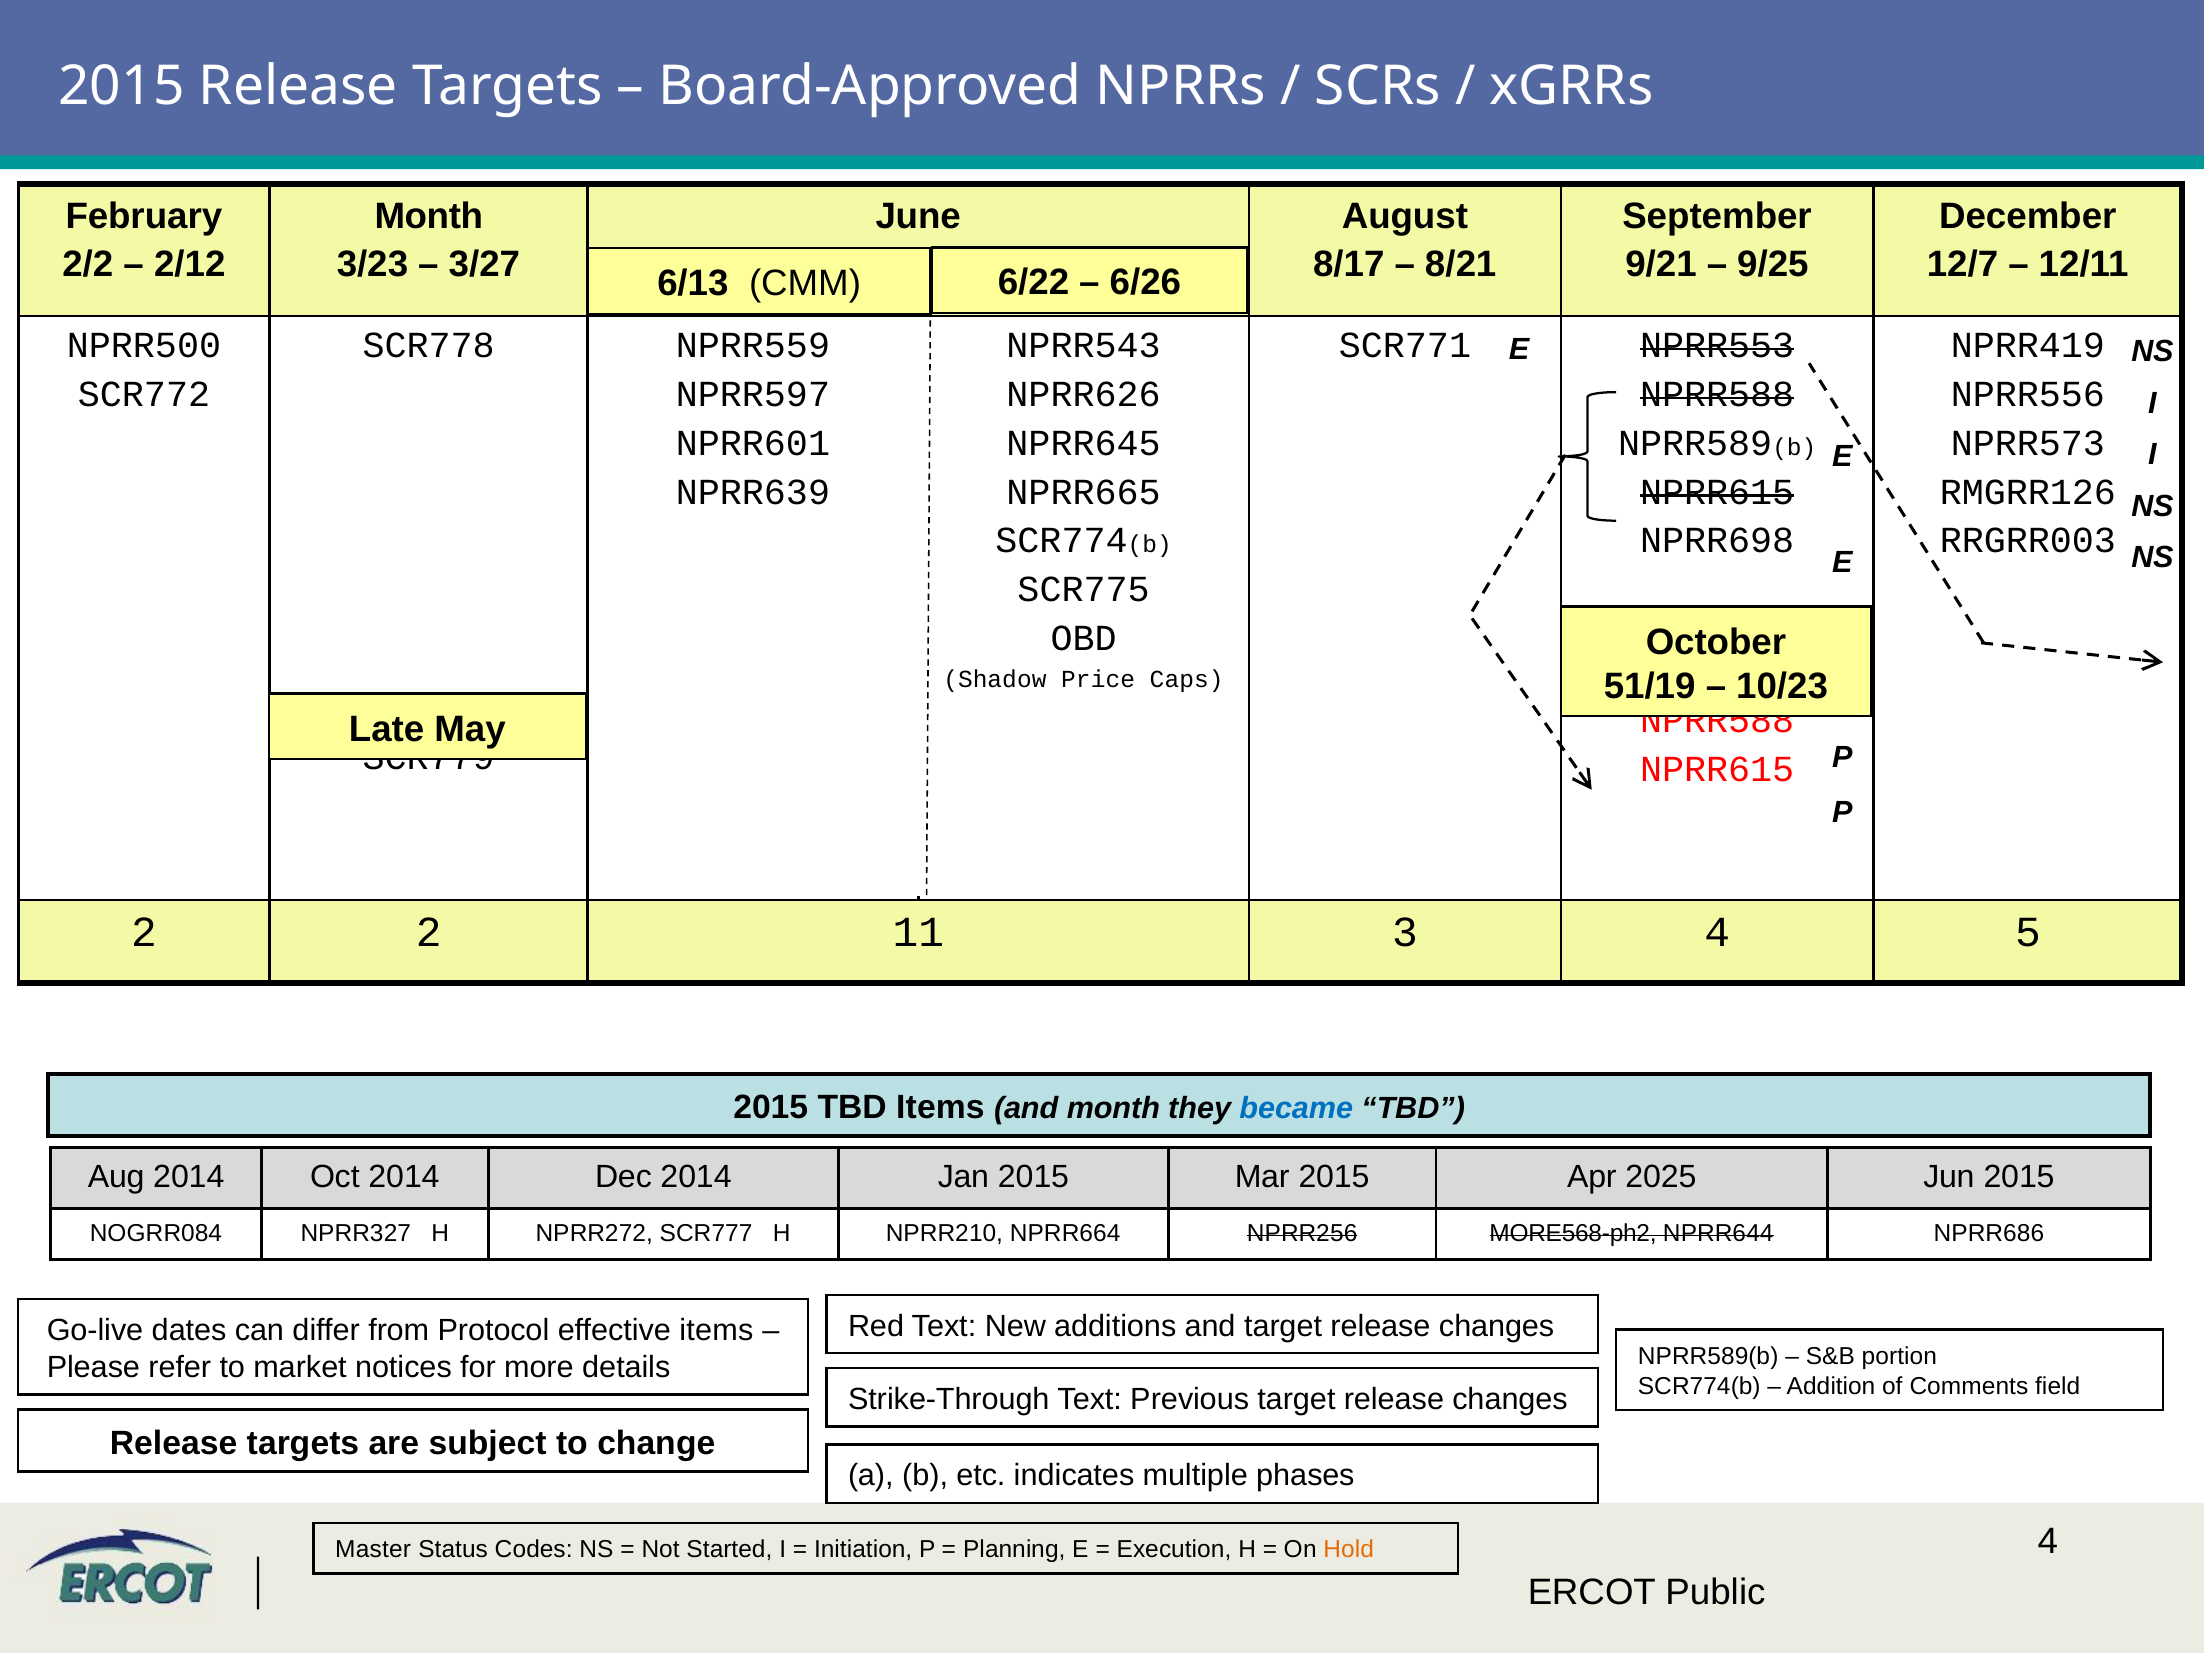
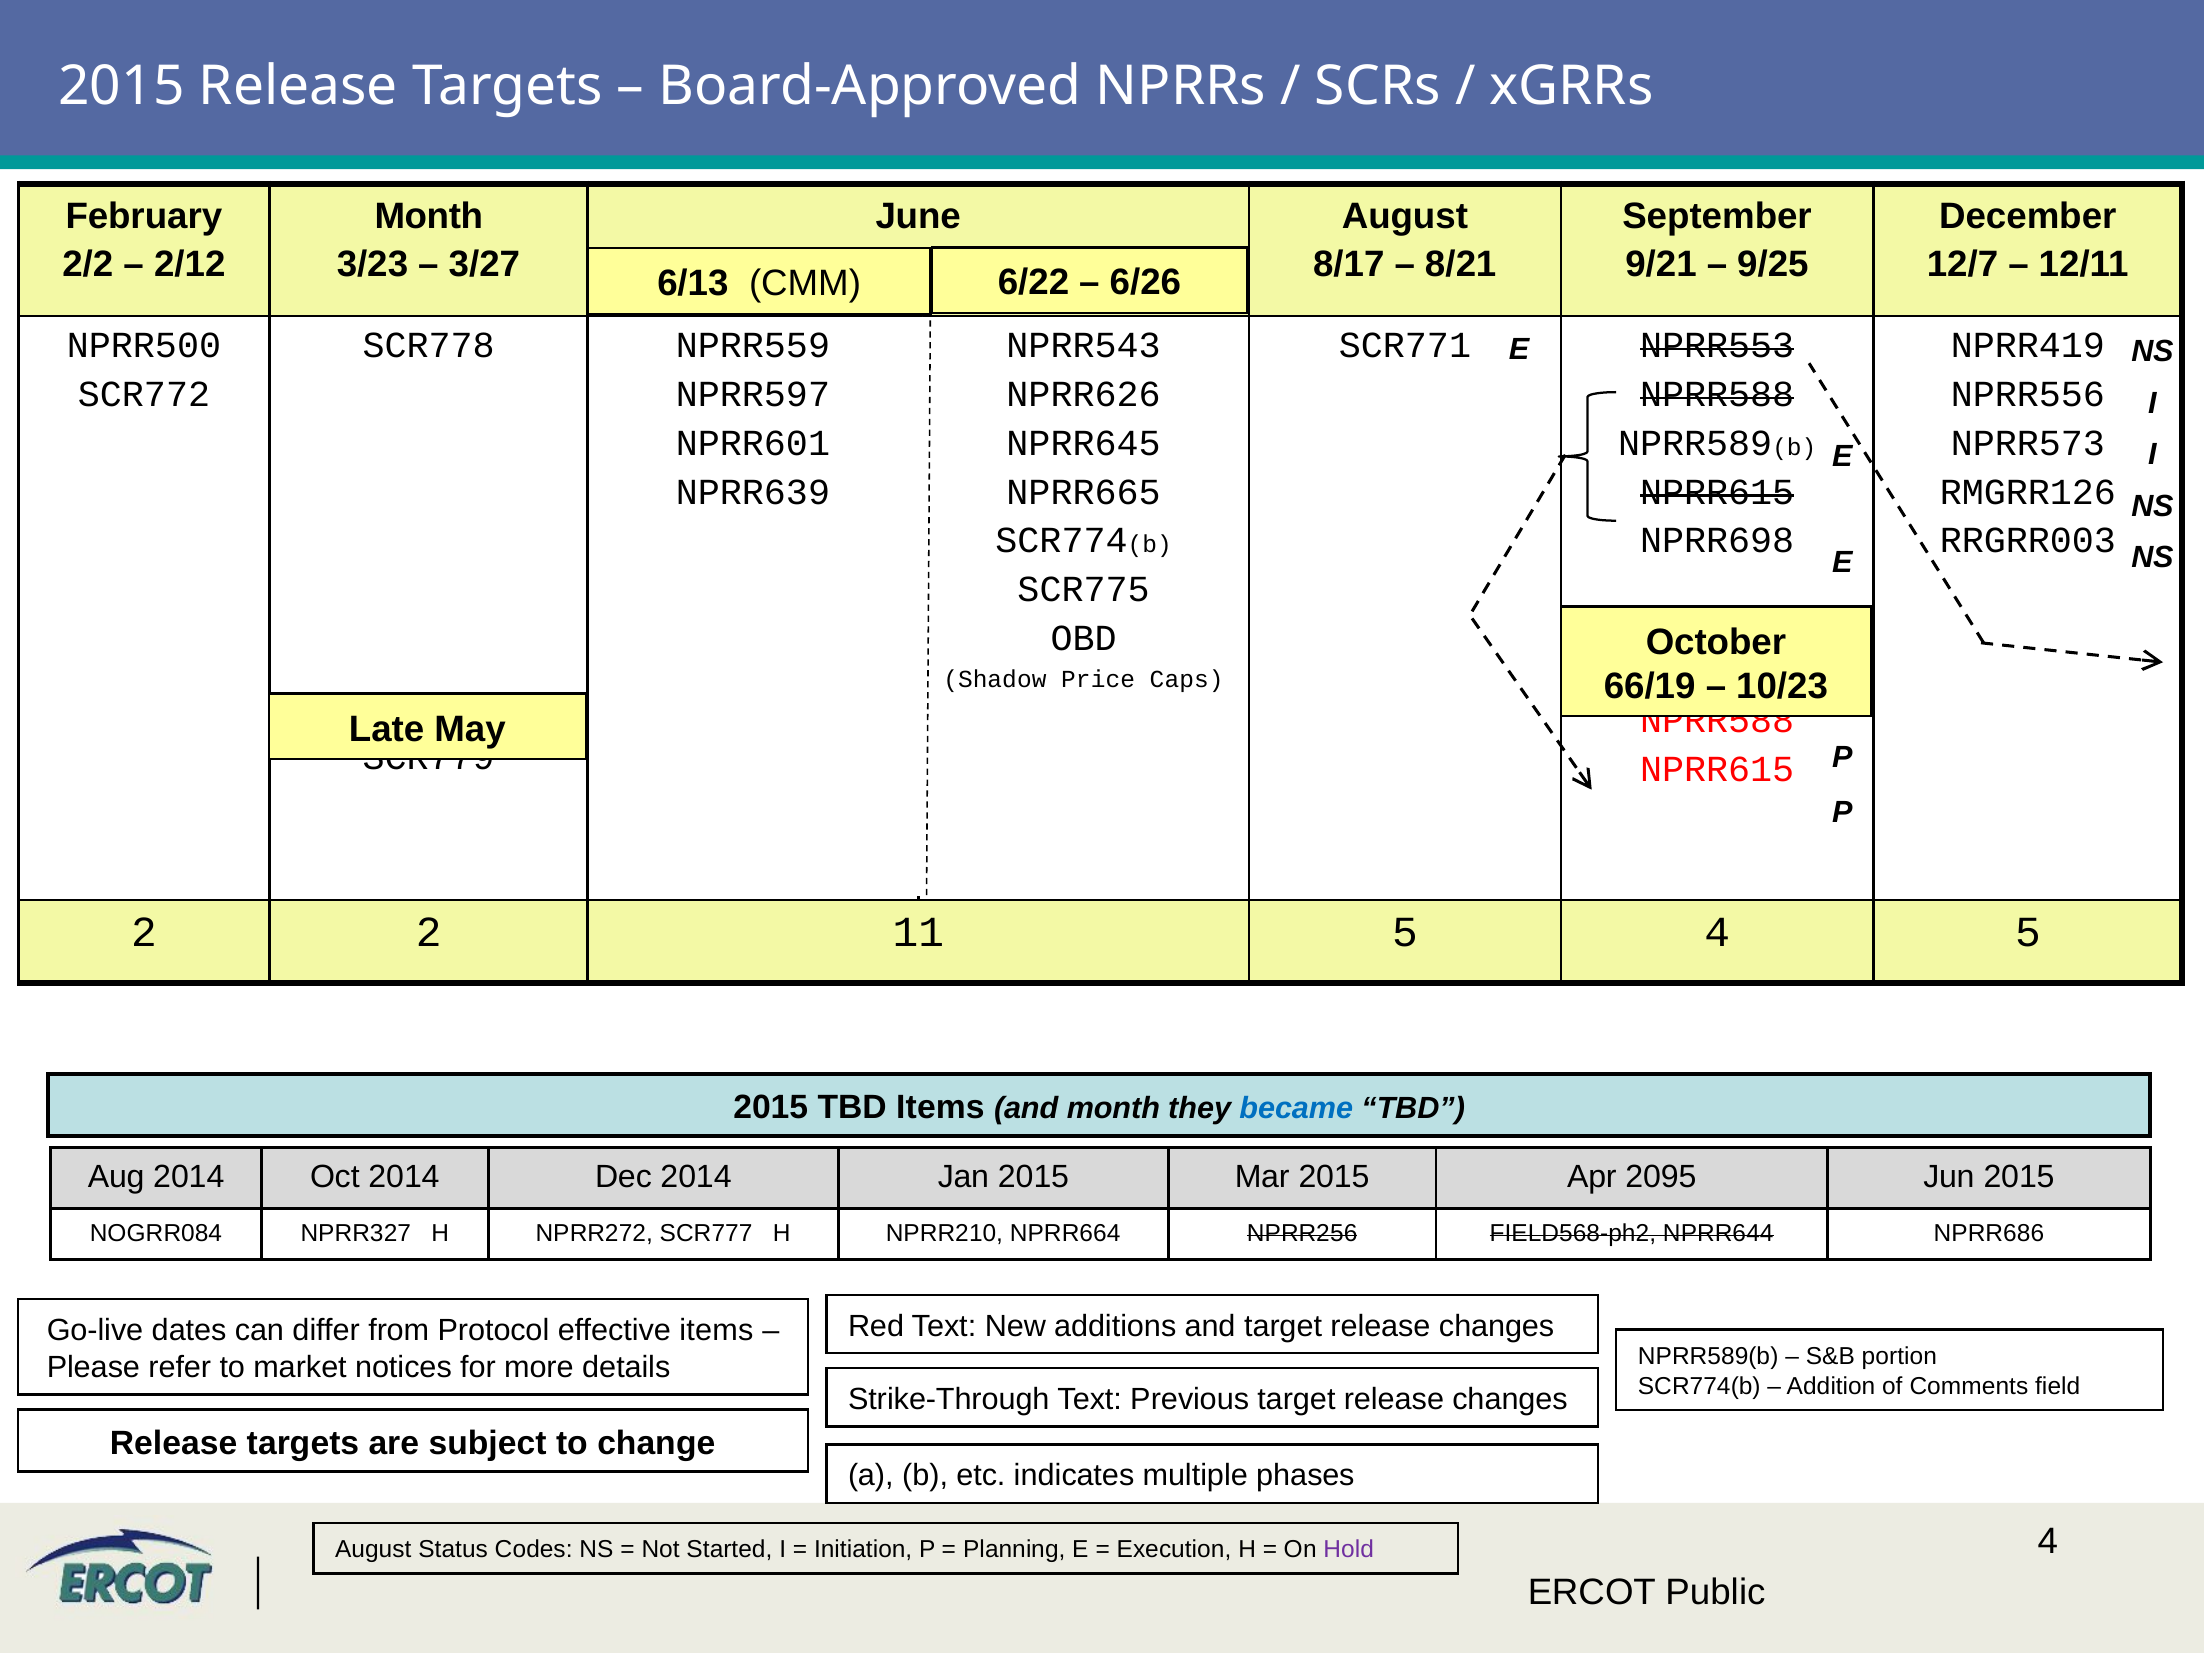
51/19: 51/19 -> 66/19
11 3: 3 -> 5
2025: 2025 -> 2095
MORE568-ph2: MORE568-ph2 -> FIELD568-ph2
Master at (373, 1550): Master -> August
Hold colour: orange -> purple
